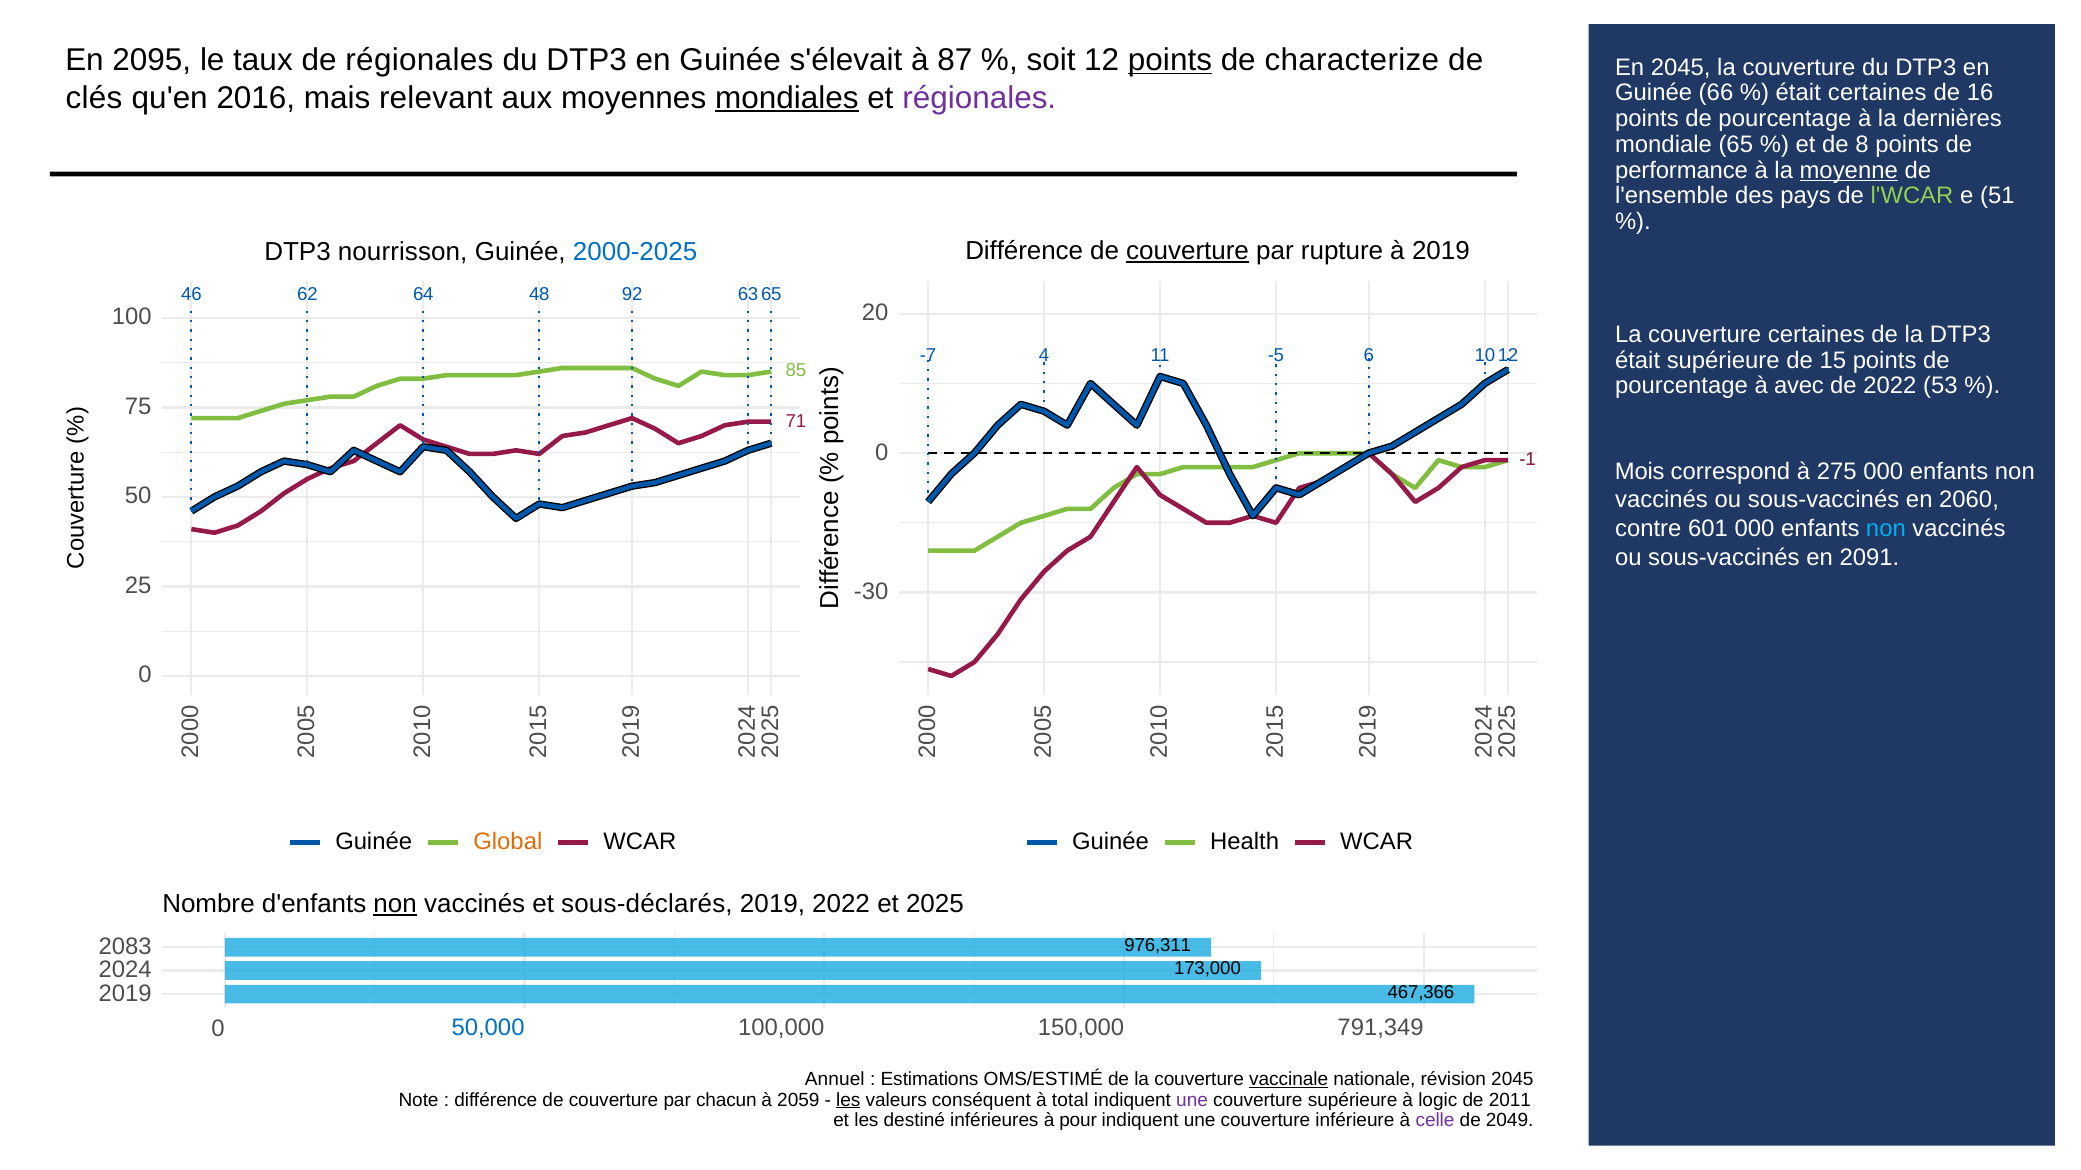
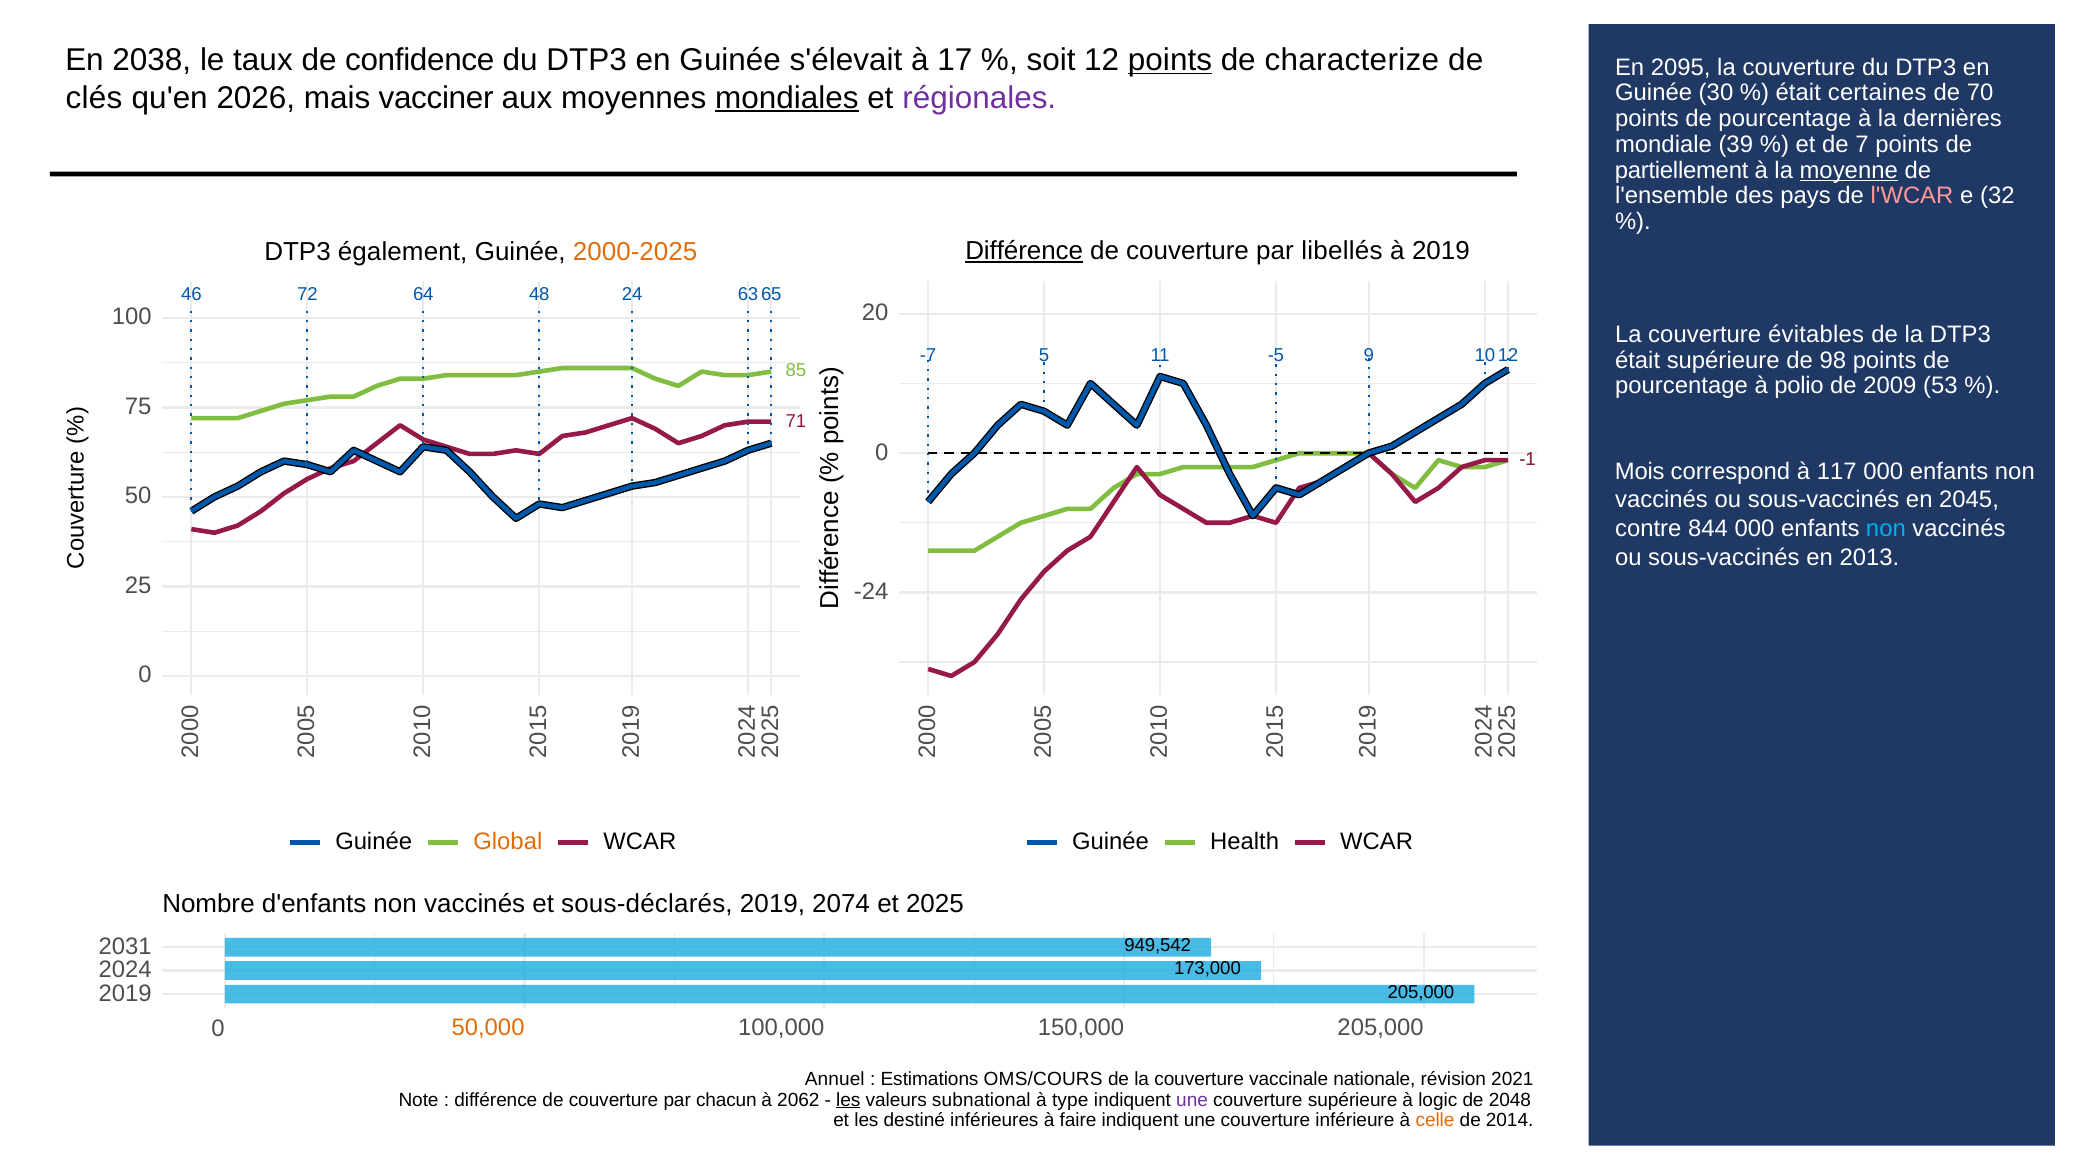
2095: 2095 -> 2038
de régionales: régionales -> confidence
87: 87 -> 17
En 2045: 2045 -> 2095
66: 66 -> 30
16: 16 -> 70
2016: 2016 -> 2026
relevant: relevant -> vacciner
65: 65 -> 39
8: 8 -> 7
performance: performance -> partiellement
l'WCAR colour: light green -> pink
51: 51 -> 32
Différence at (1024, 251) underline: none -> present
couverture at (1188, 251) underline: present -> none
rupture: rupture -> libellés
nourrisson: nourrisson -> également
2000-2025 colour: blue -> orange
62: 62 -> 72
92: 92 -> 24
couverture certaines: certaines -> évitables
-7 4: 4 -> 5
-5 6: 6 -> 9
15: 15 -> 98
avec: avec -> polio
de 2022: 2022 -> 2009
275: 275 -> 117
2060: 2060 -> 2045
601: 601 -> 844
2091: 2091 -> 2013
-30: -30 -> -24
non at (395, 904) underline: present -> none
2019 2022: 2022 -> 2074
2083: 2083 -> 2031
976,311: 976,311 -> 949,542
467,366 at (1421, 993): 467,366 -> 205,000
50,000 colour: blue -> orange
150,000 791,349: 791,349 -> 205,000
OMS/ESTIMÉ: OMS/ESTIMÉ -> OMS/COURS
vaccinale underline: present -> none
révision 2045: 2045 -> 2021
2059: 2059 -> 2062
conséquent: conséquent -> subnational
total: total -> type
2011: 2011 -> 2048
pour: pour -> faire
celle colour: purple -> orange
2049: 2049 -> 2014
